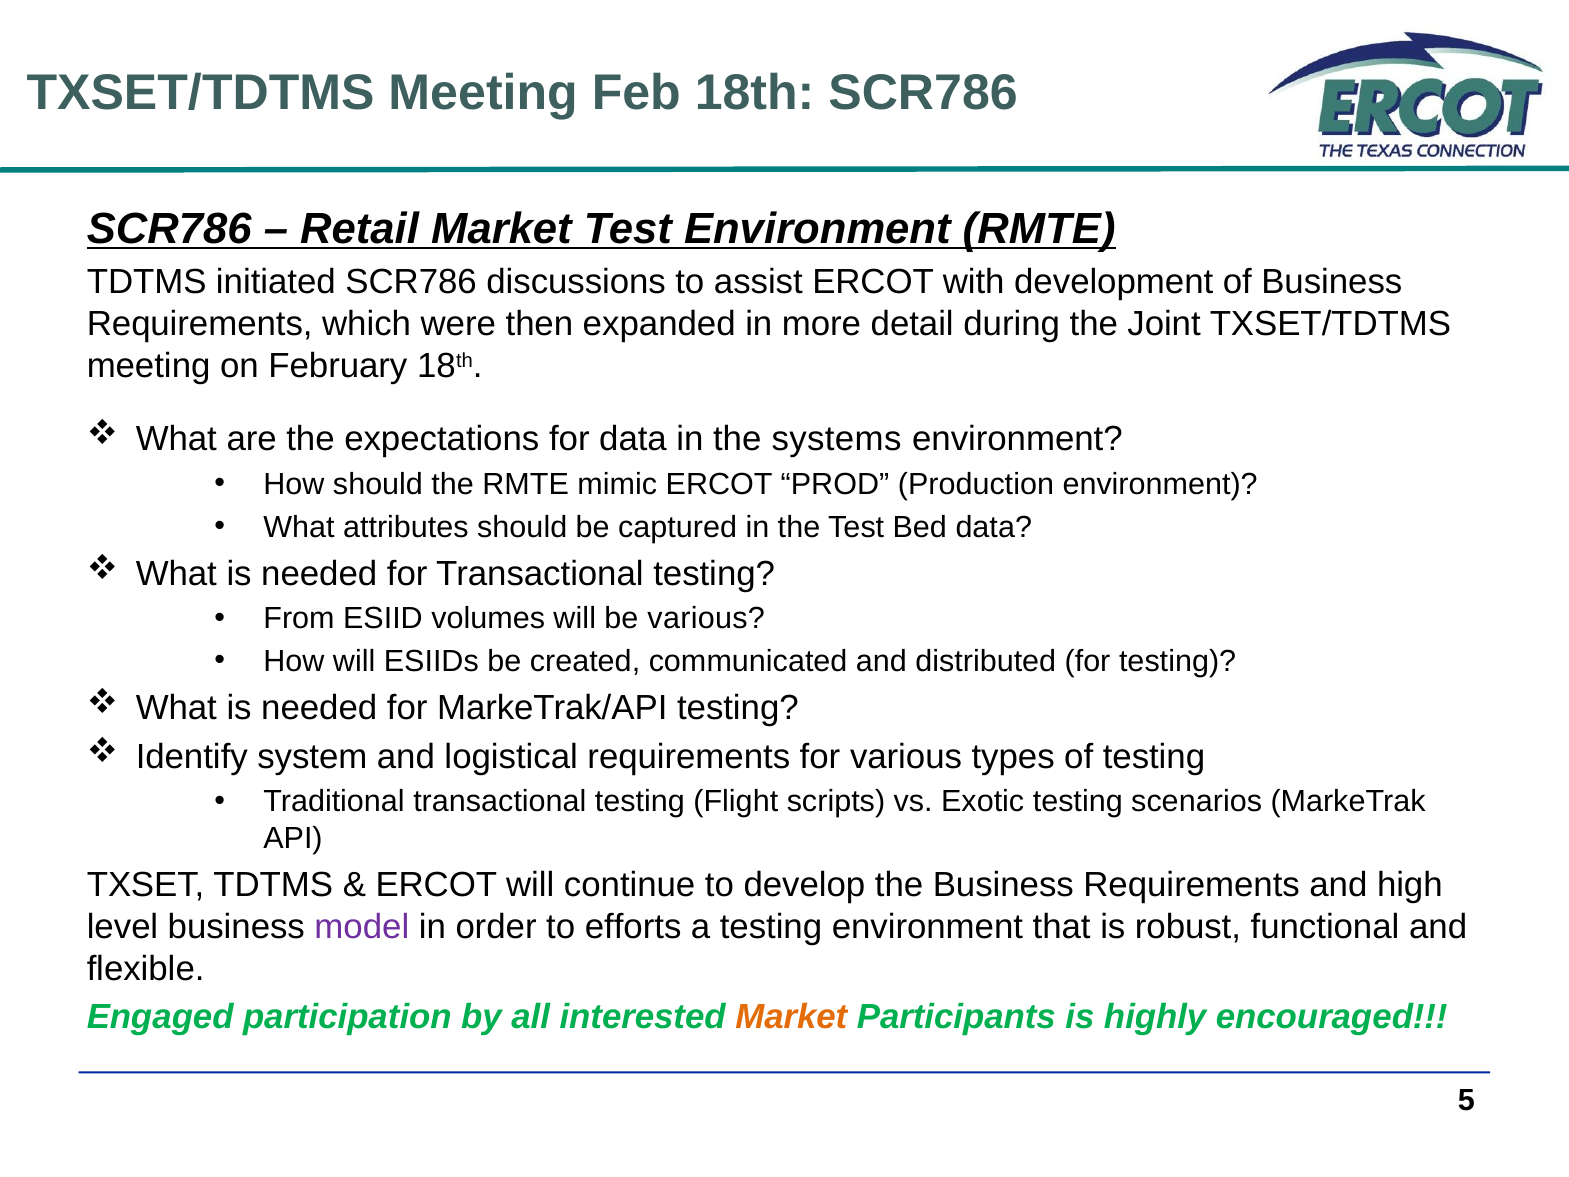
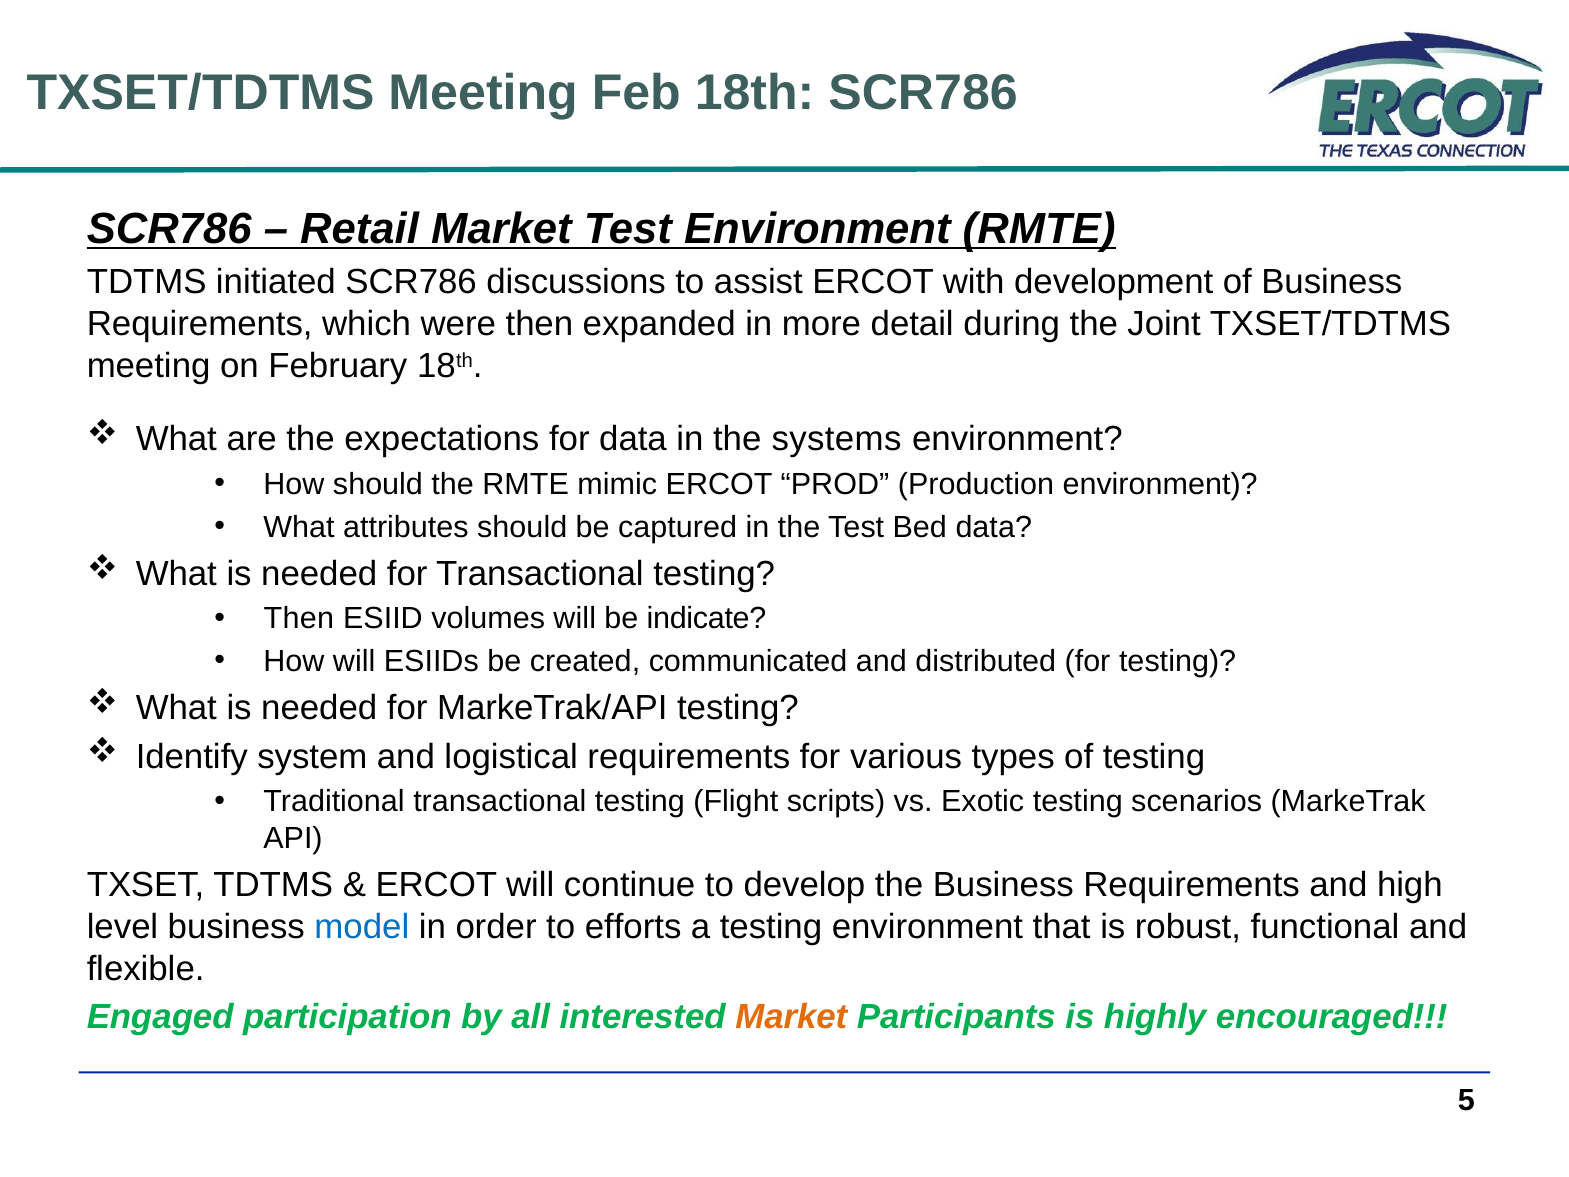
From at (299, 618): From -> Then
be various: various -> indicate
model colour: purple -> blue
